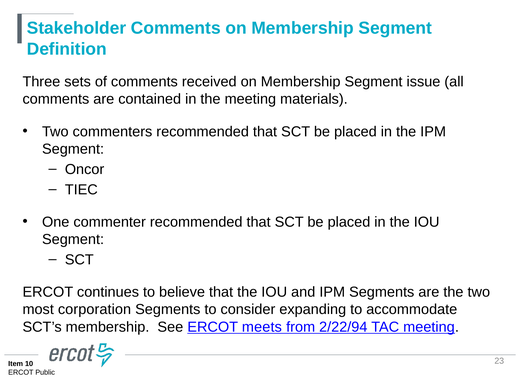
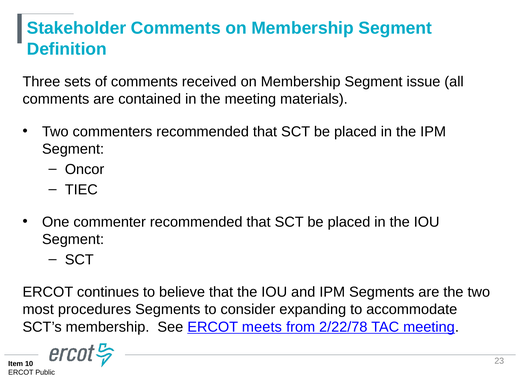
corporation: corporation -> procedures
2/22/94: 2/22/94 -> 2/22/78
